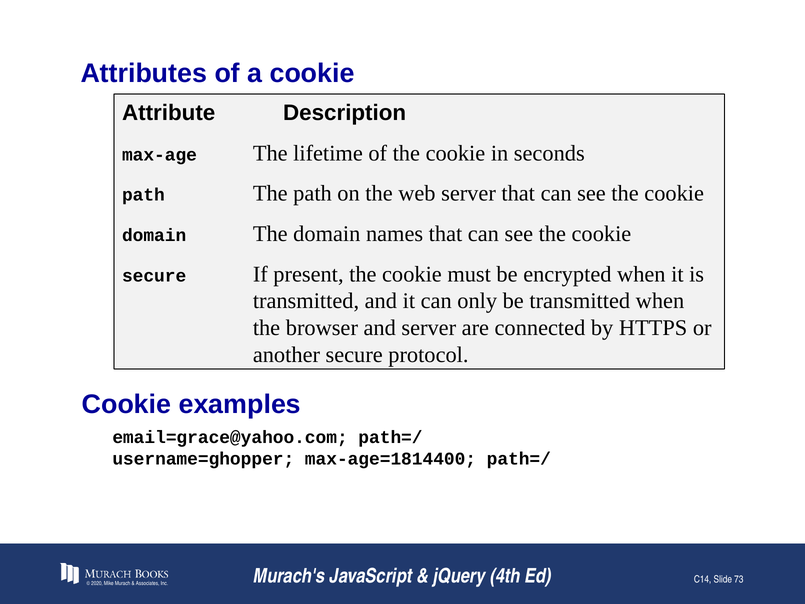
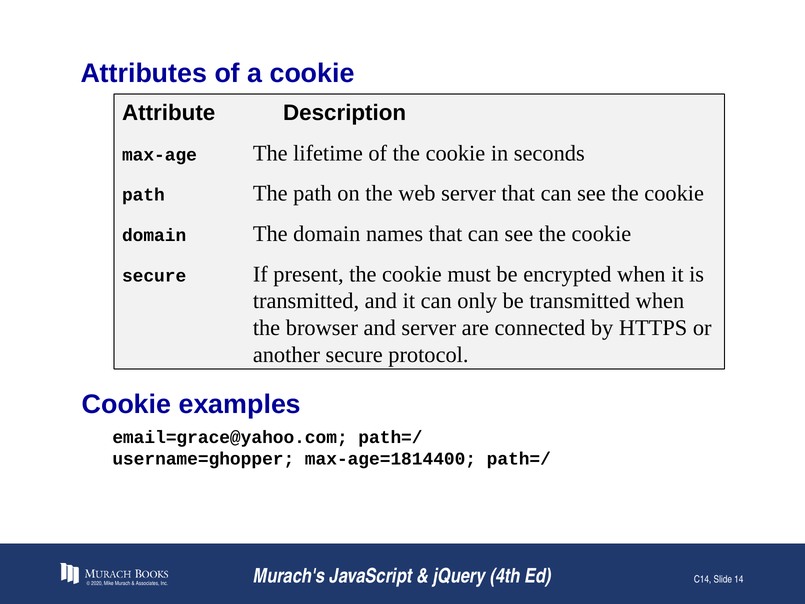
73: 73 -> 14
